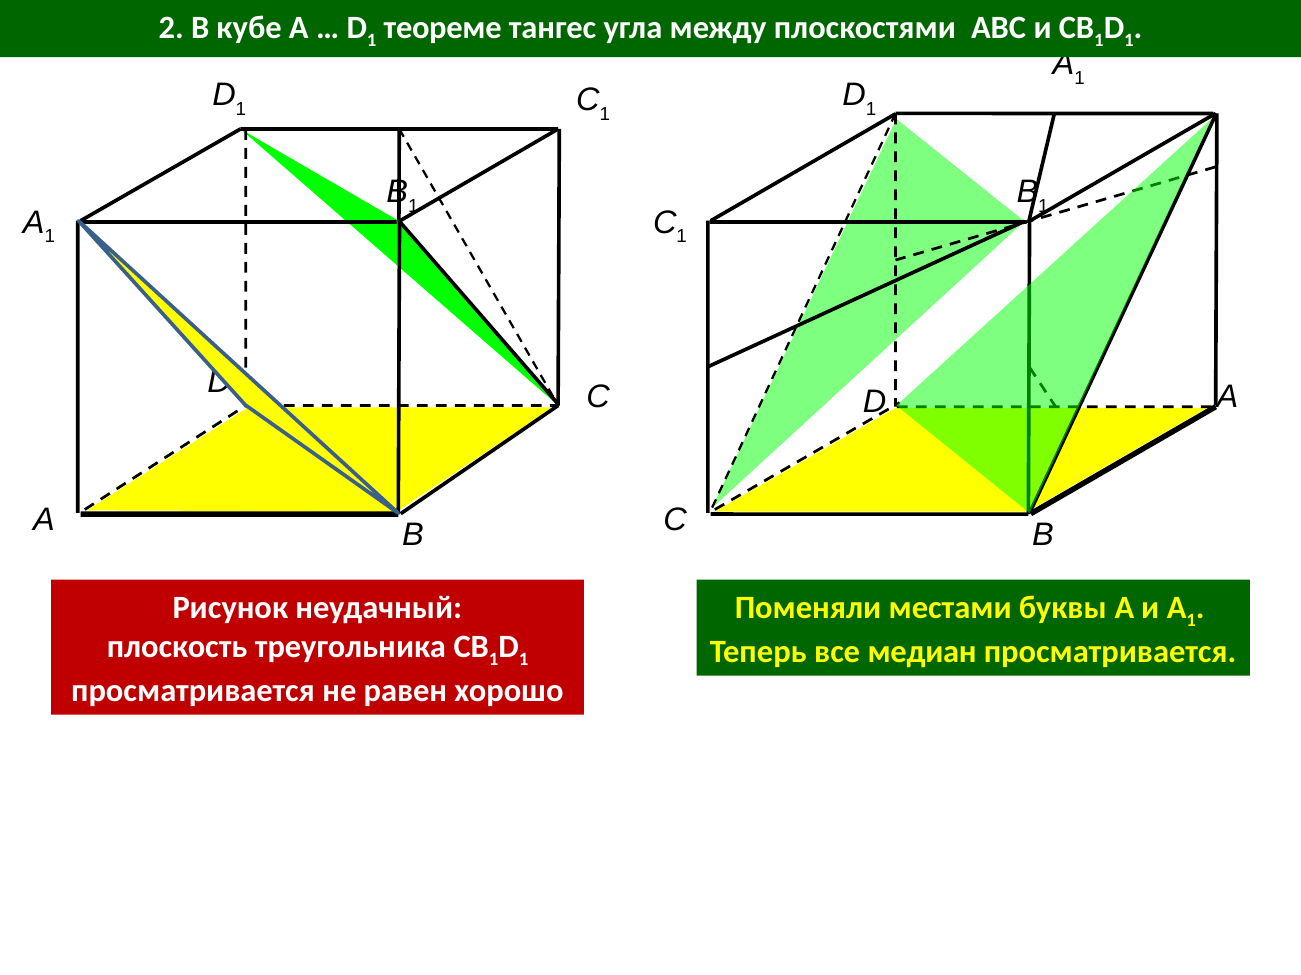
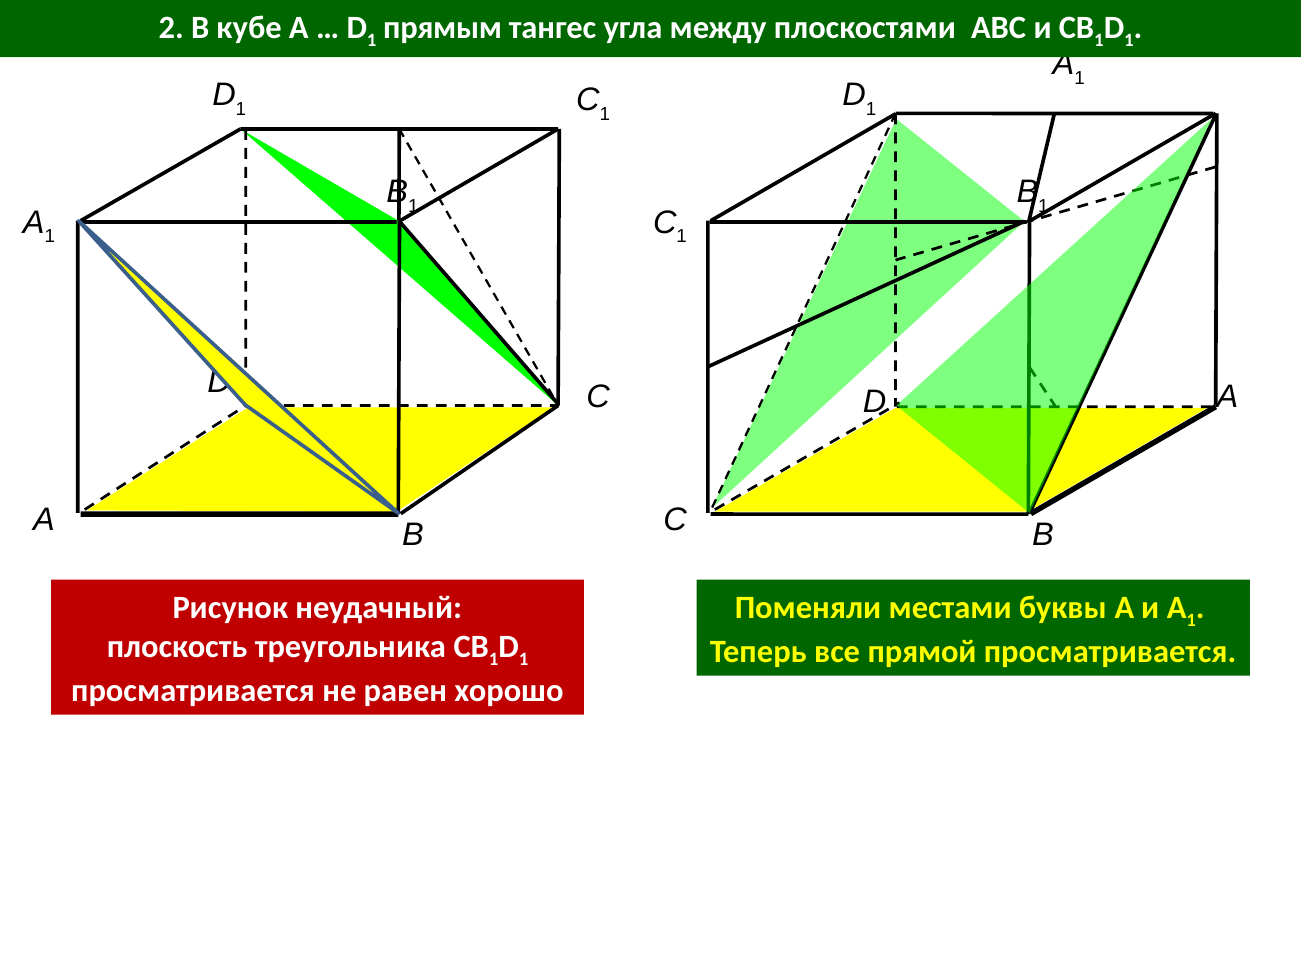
теореме: теореме -> прямым
медиан: медиан -> прямой
